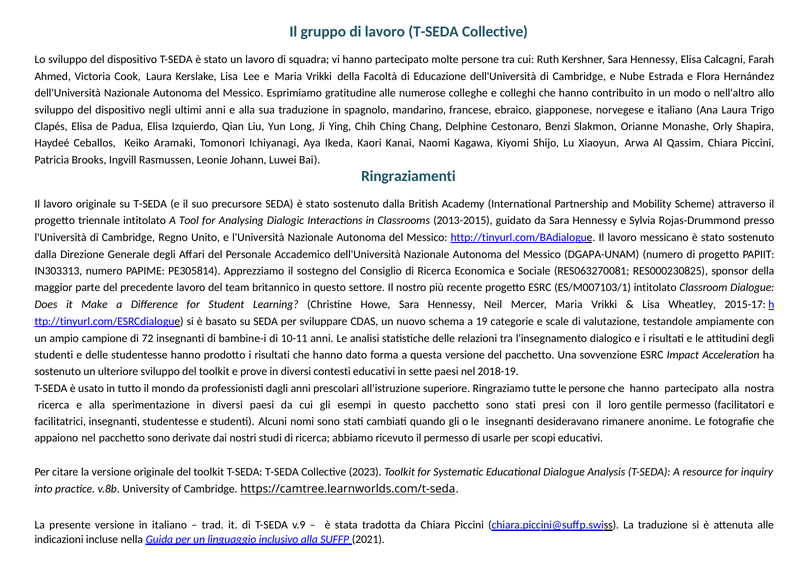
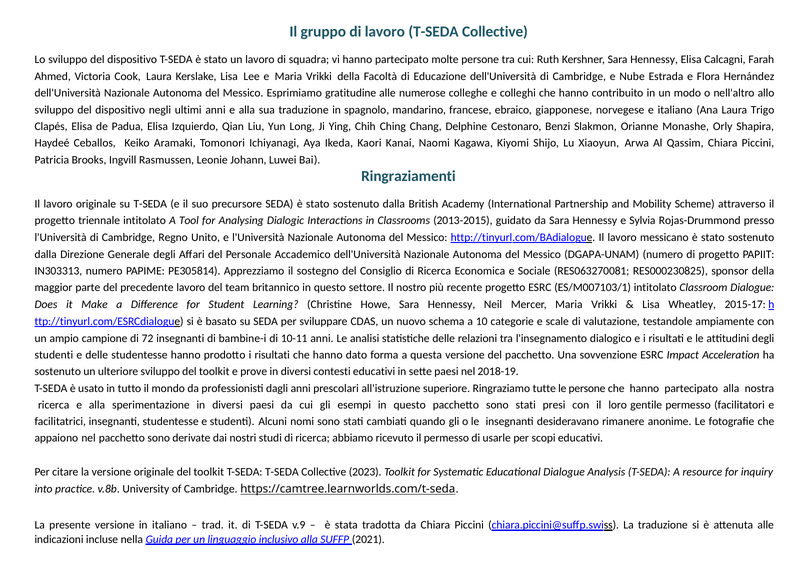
19: 19 -> 10
